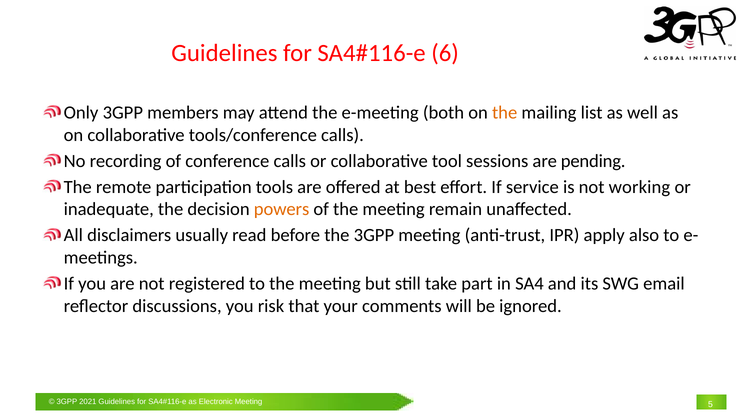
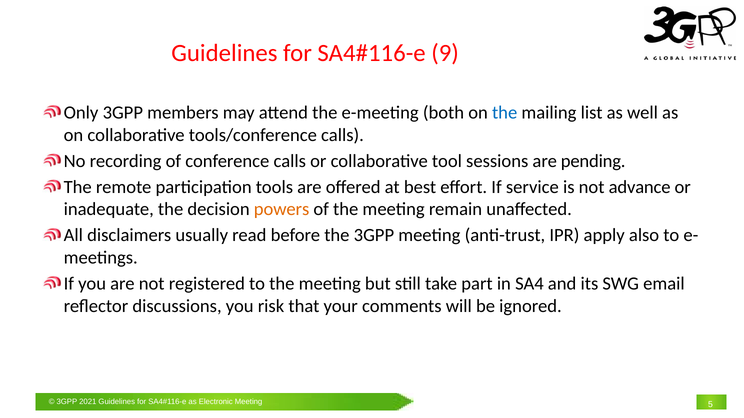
6: 6 -> 9
the at (505, 113) colour: orange -> blue
working: working -> advance
